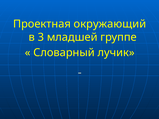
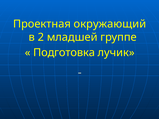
3: 3 -> 2
Словарный: Словарный -> Подготовка
